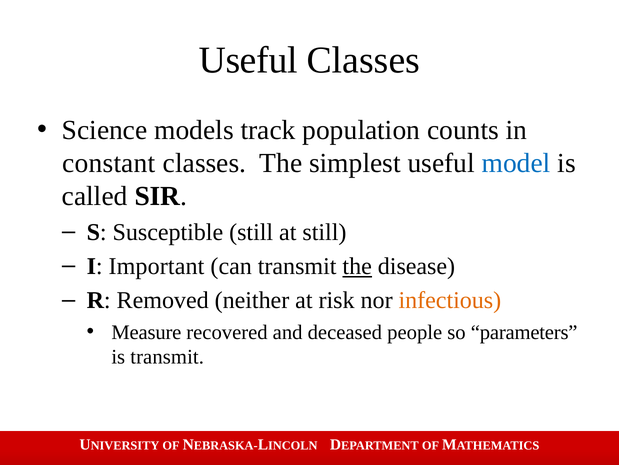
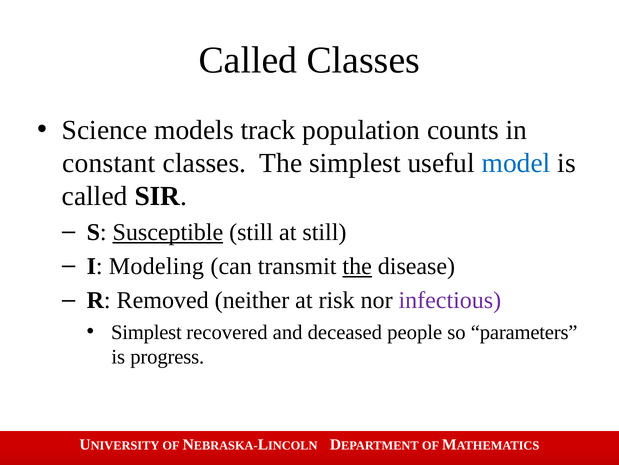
Useful at (248, 60): Useful -> Called
Susceptible underline: none -> present
Important: Important -> Modeling
infectious colour: orange -> purple
Measure at (146, 332): Measure -> Simplest
is transmit: transmit -> progress
